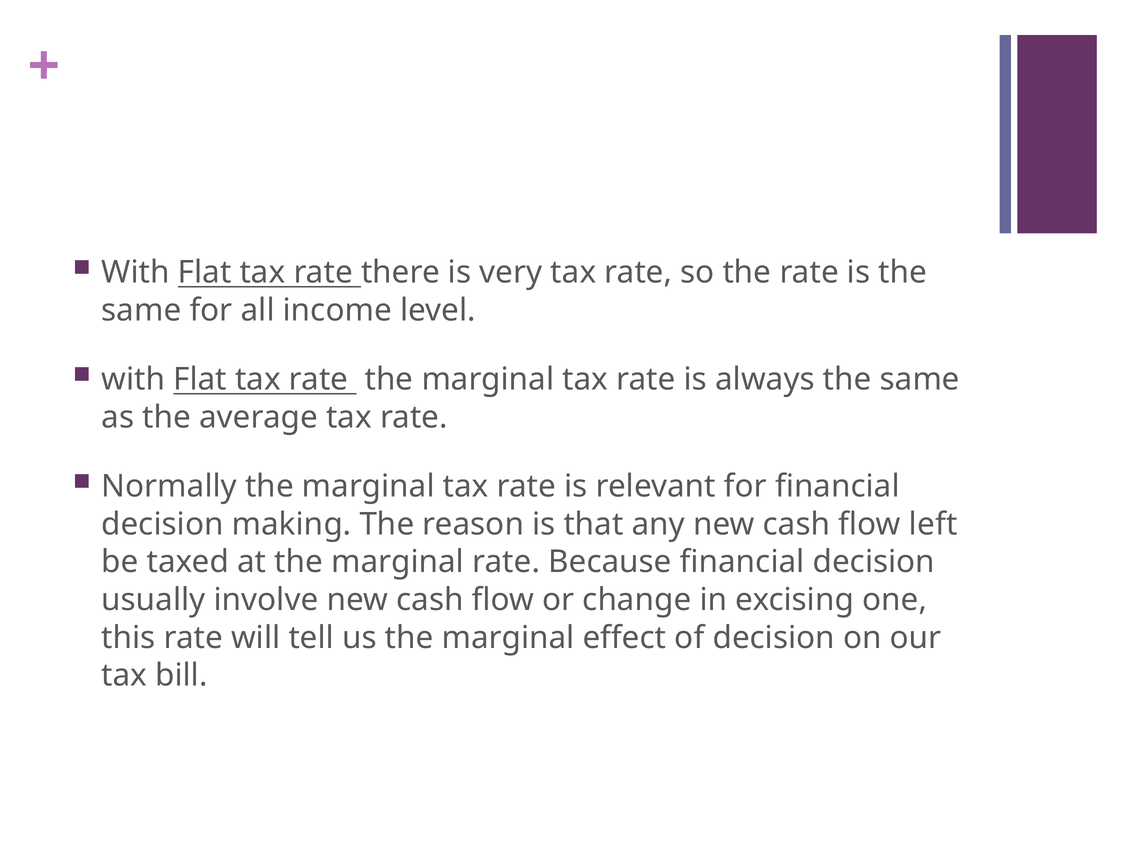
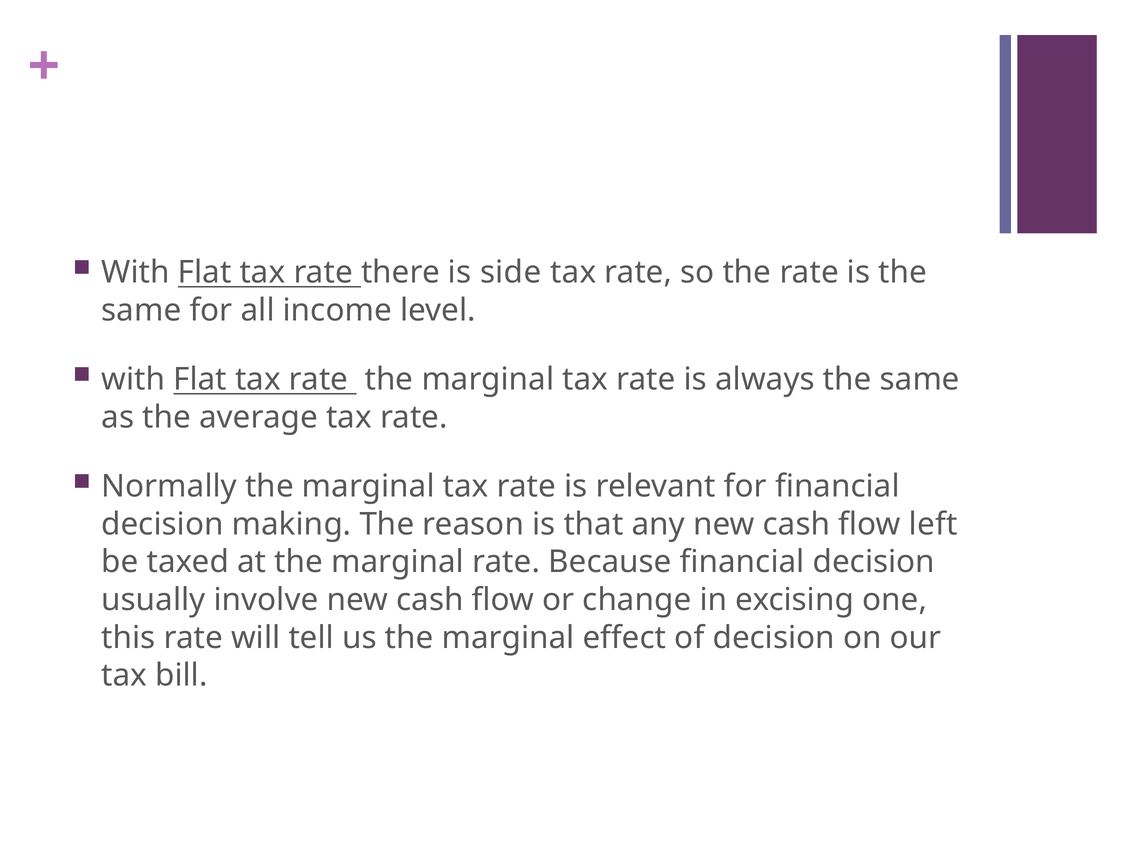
very: very -> side
